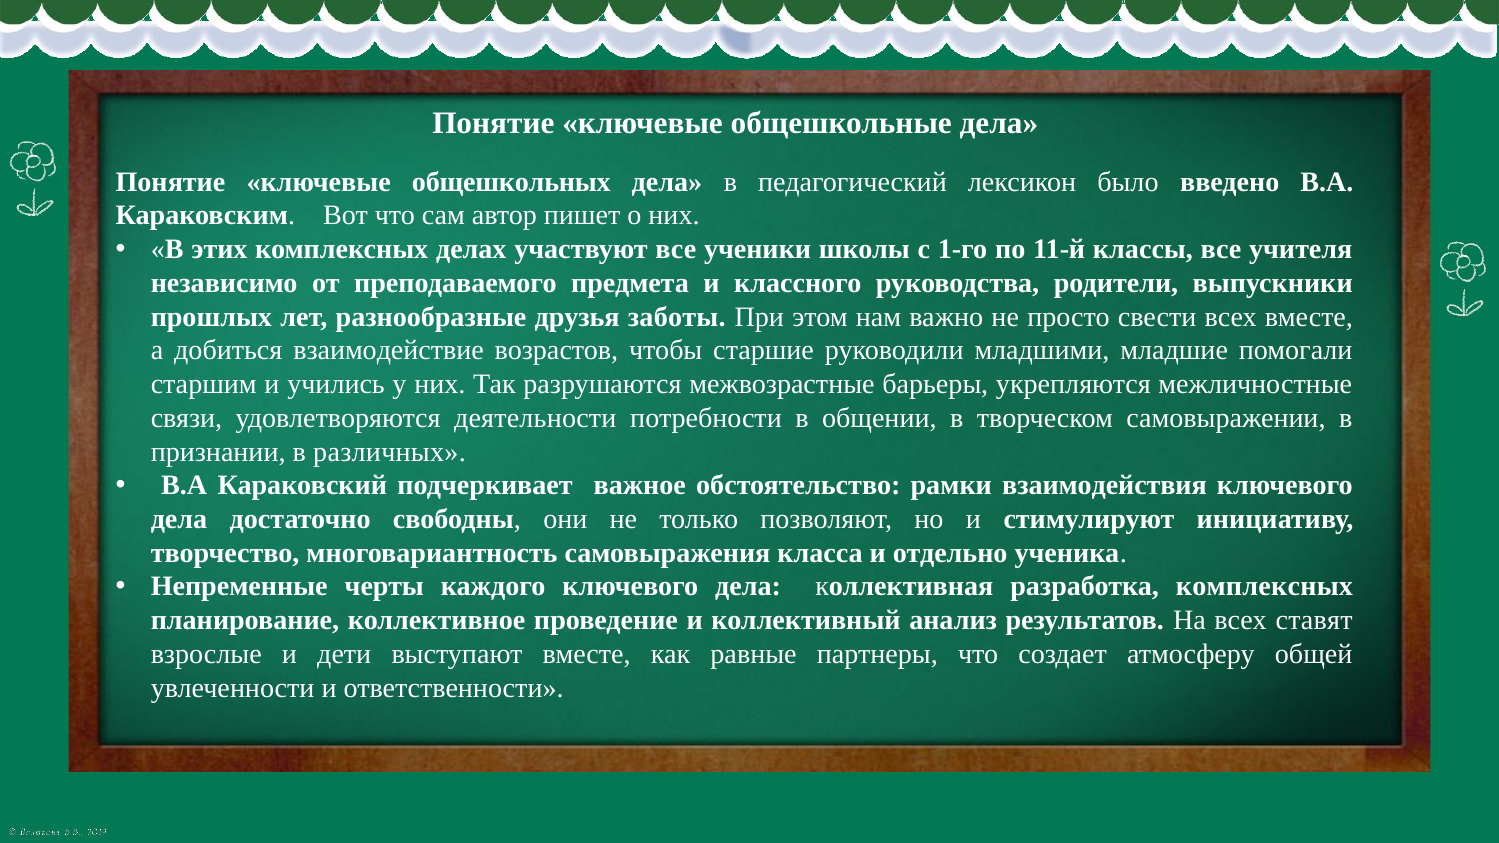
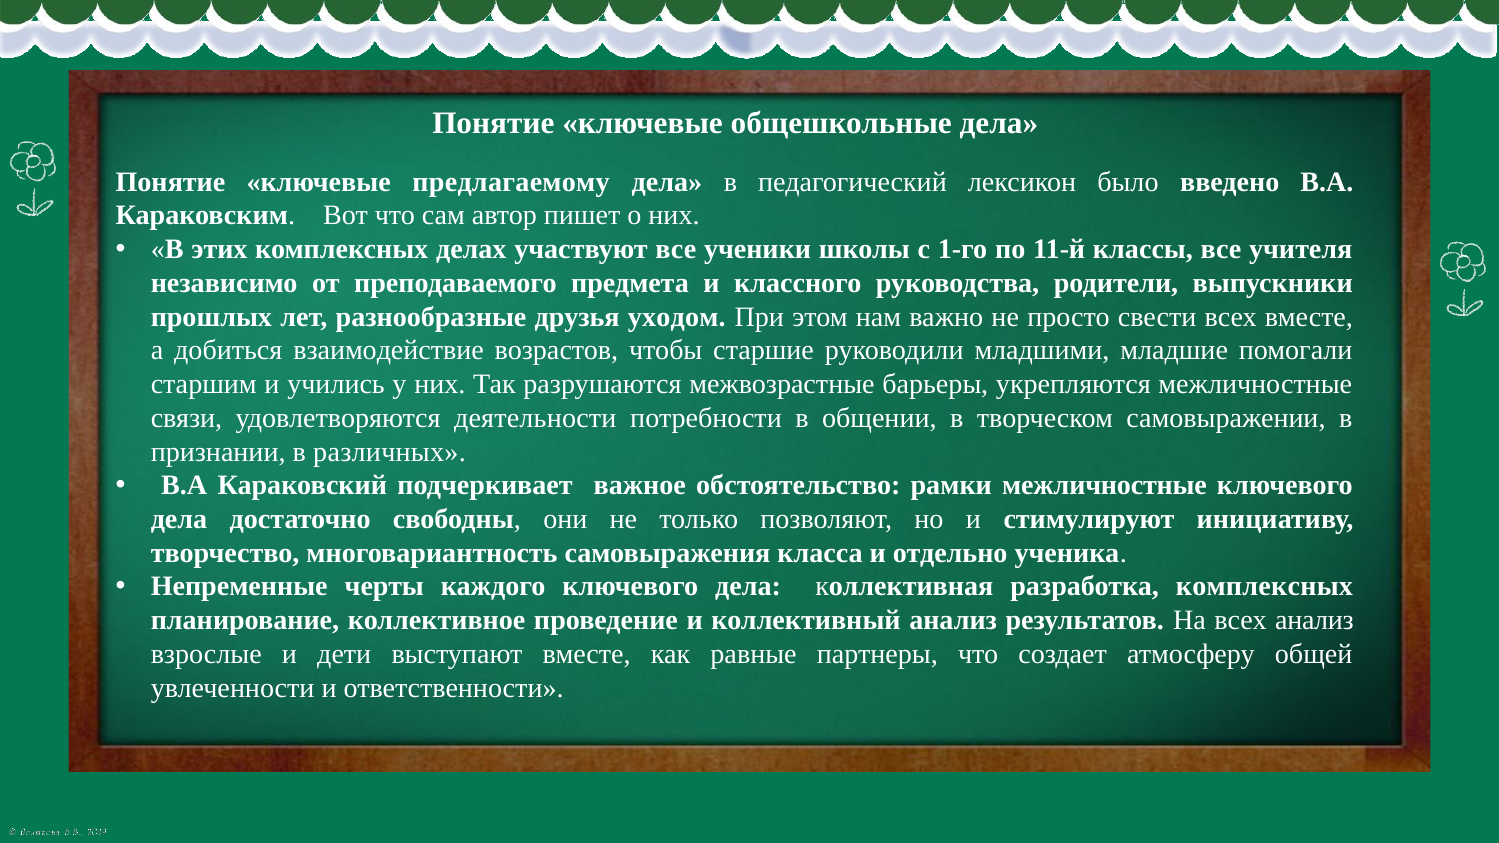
общешкольных: общешкольных -> предлагаемому
заботы: заботы -> уходом
рамки взаимодействия: взаимодействия -> межличностные
всех ставят: ставят -> анализ
